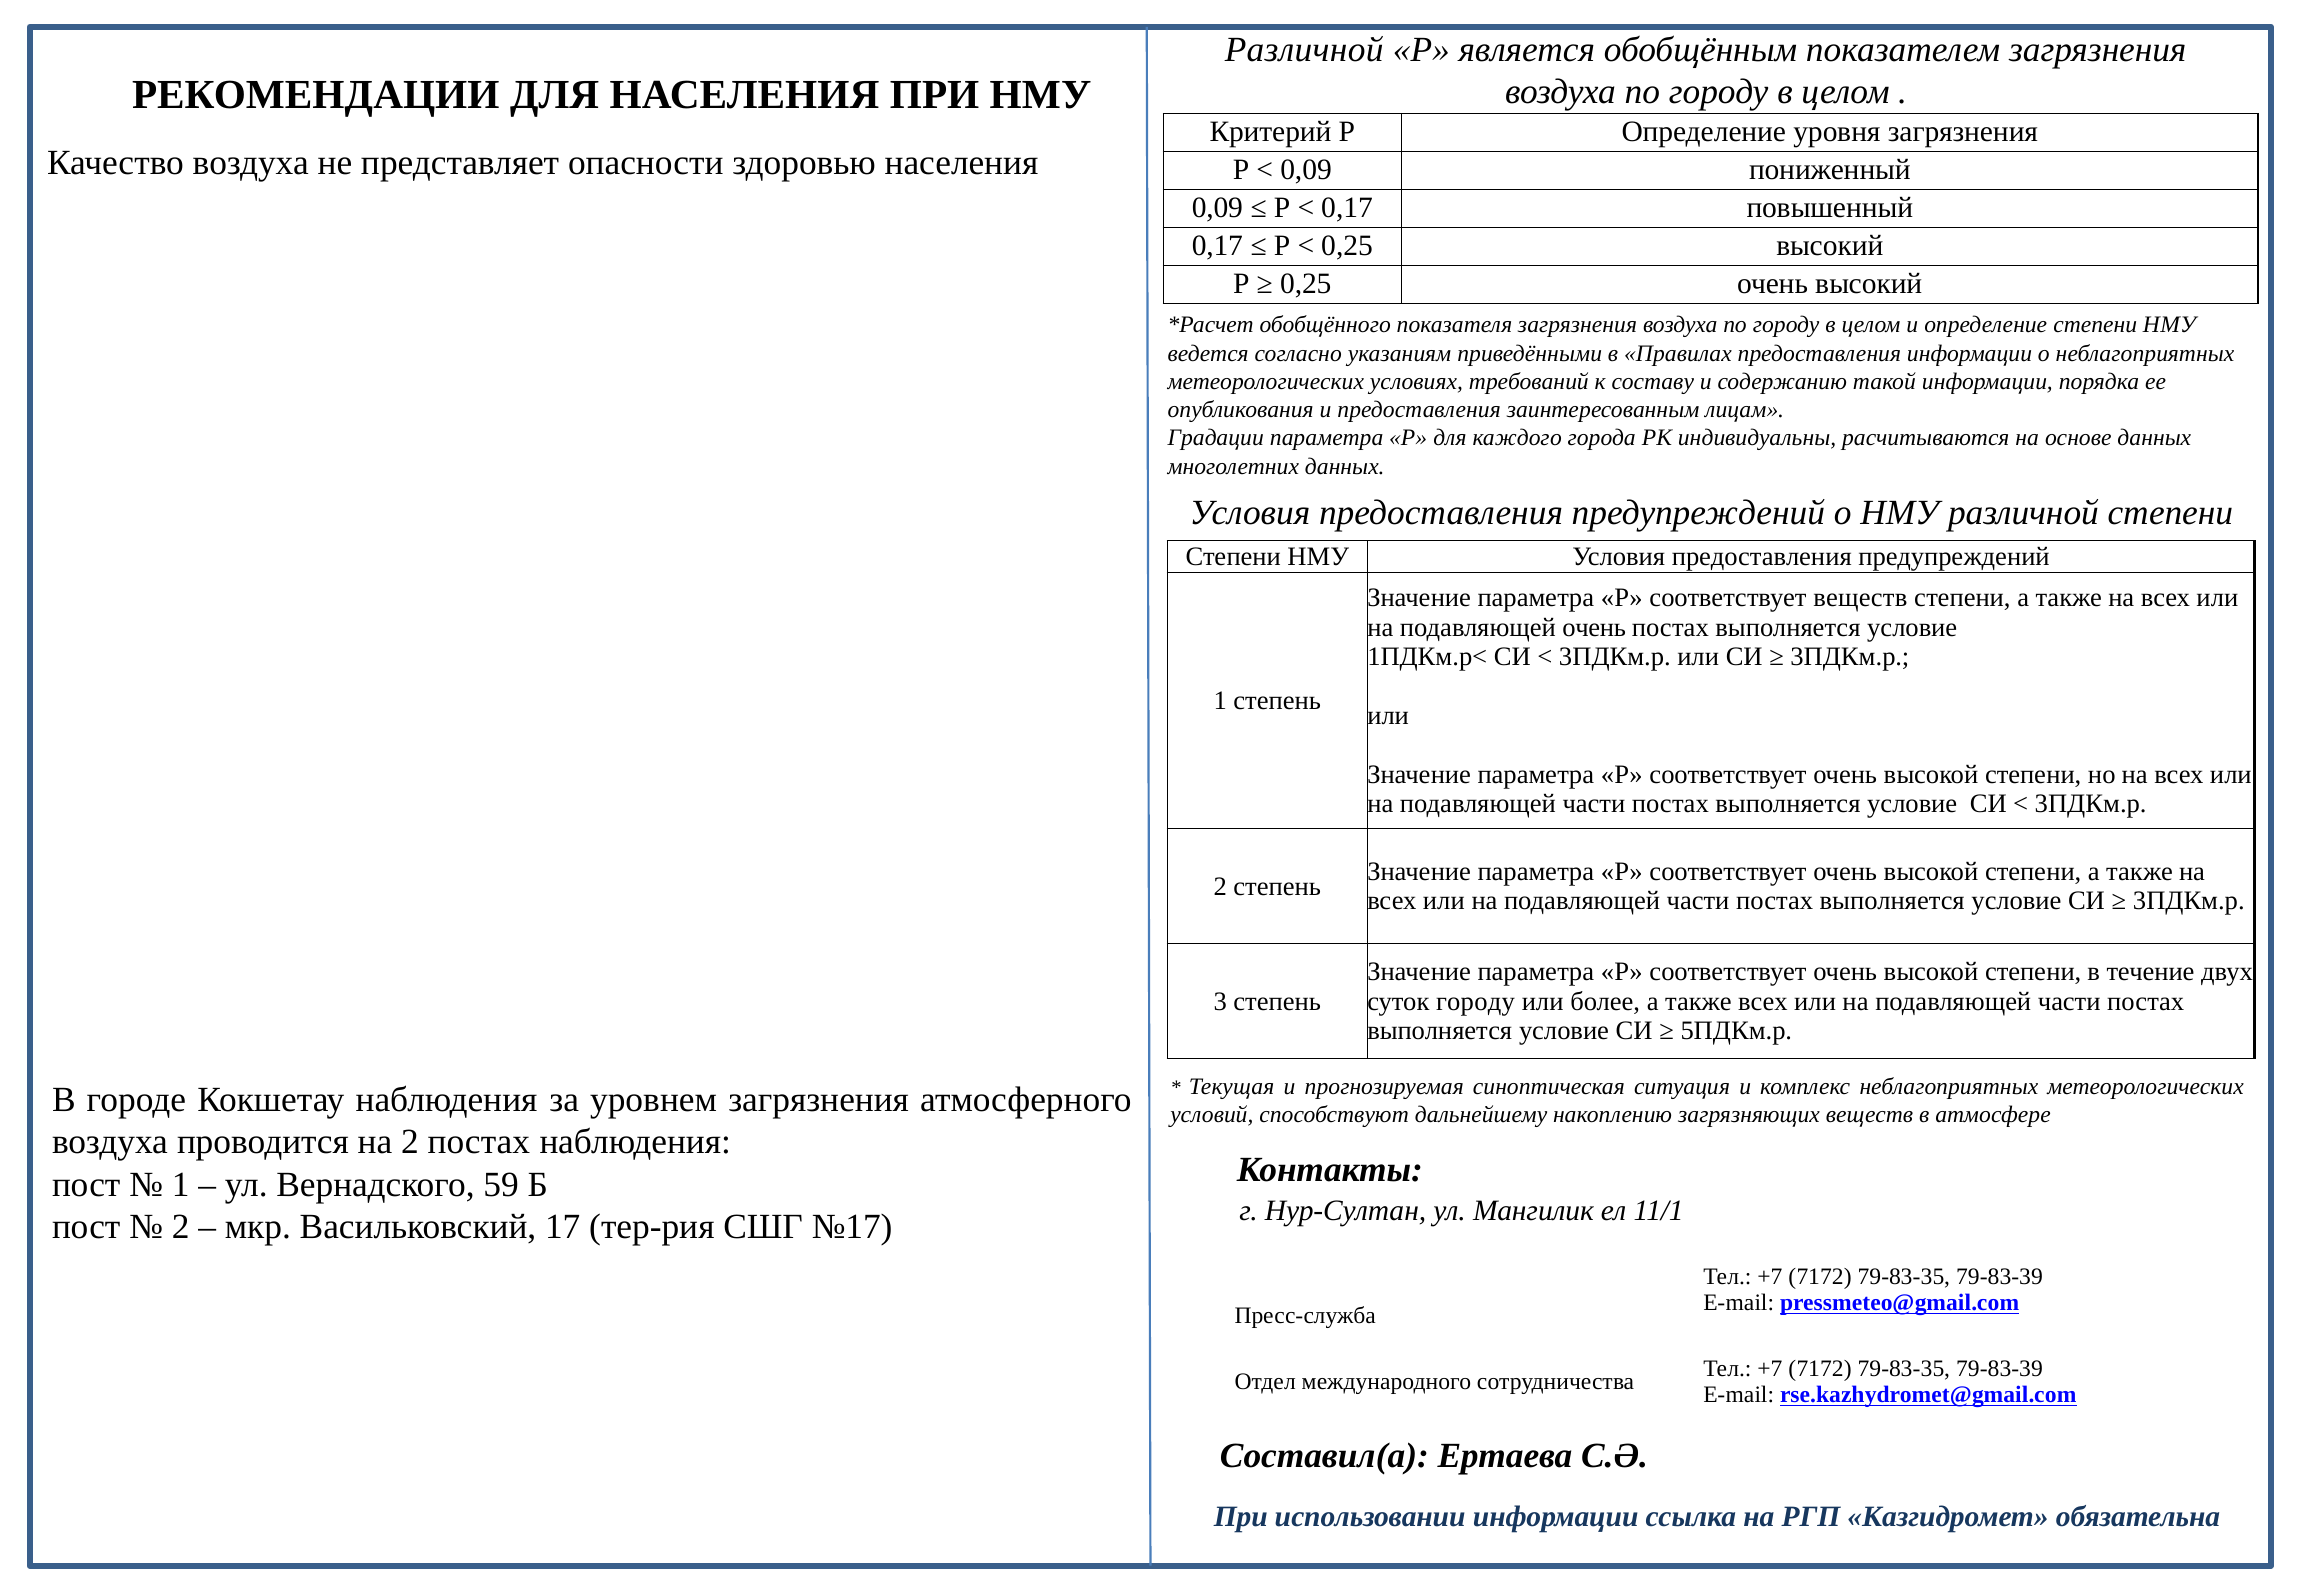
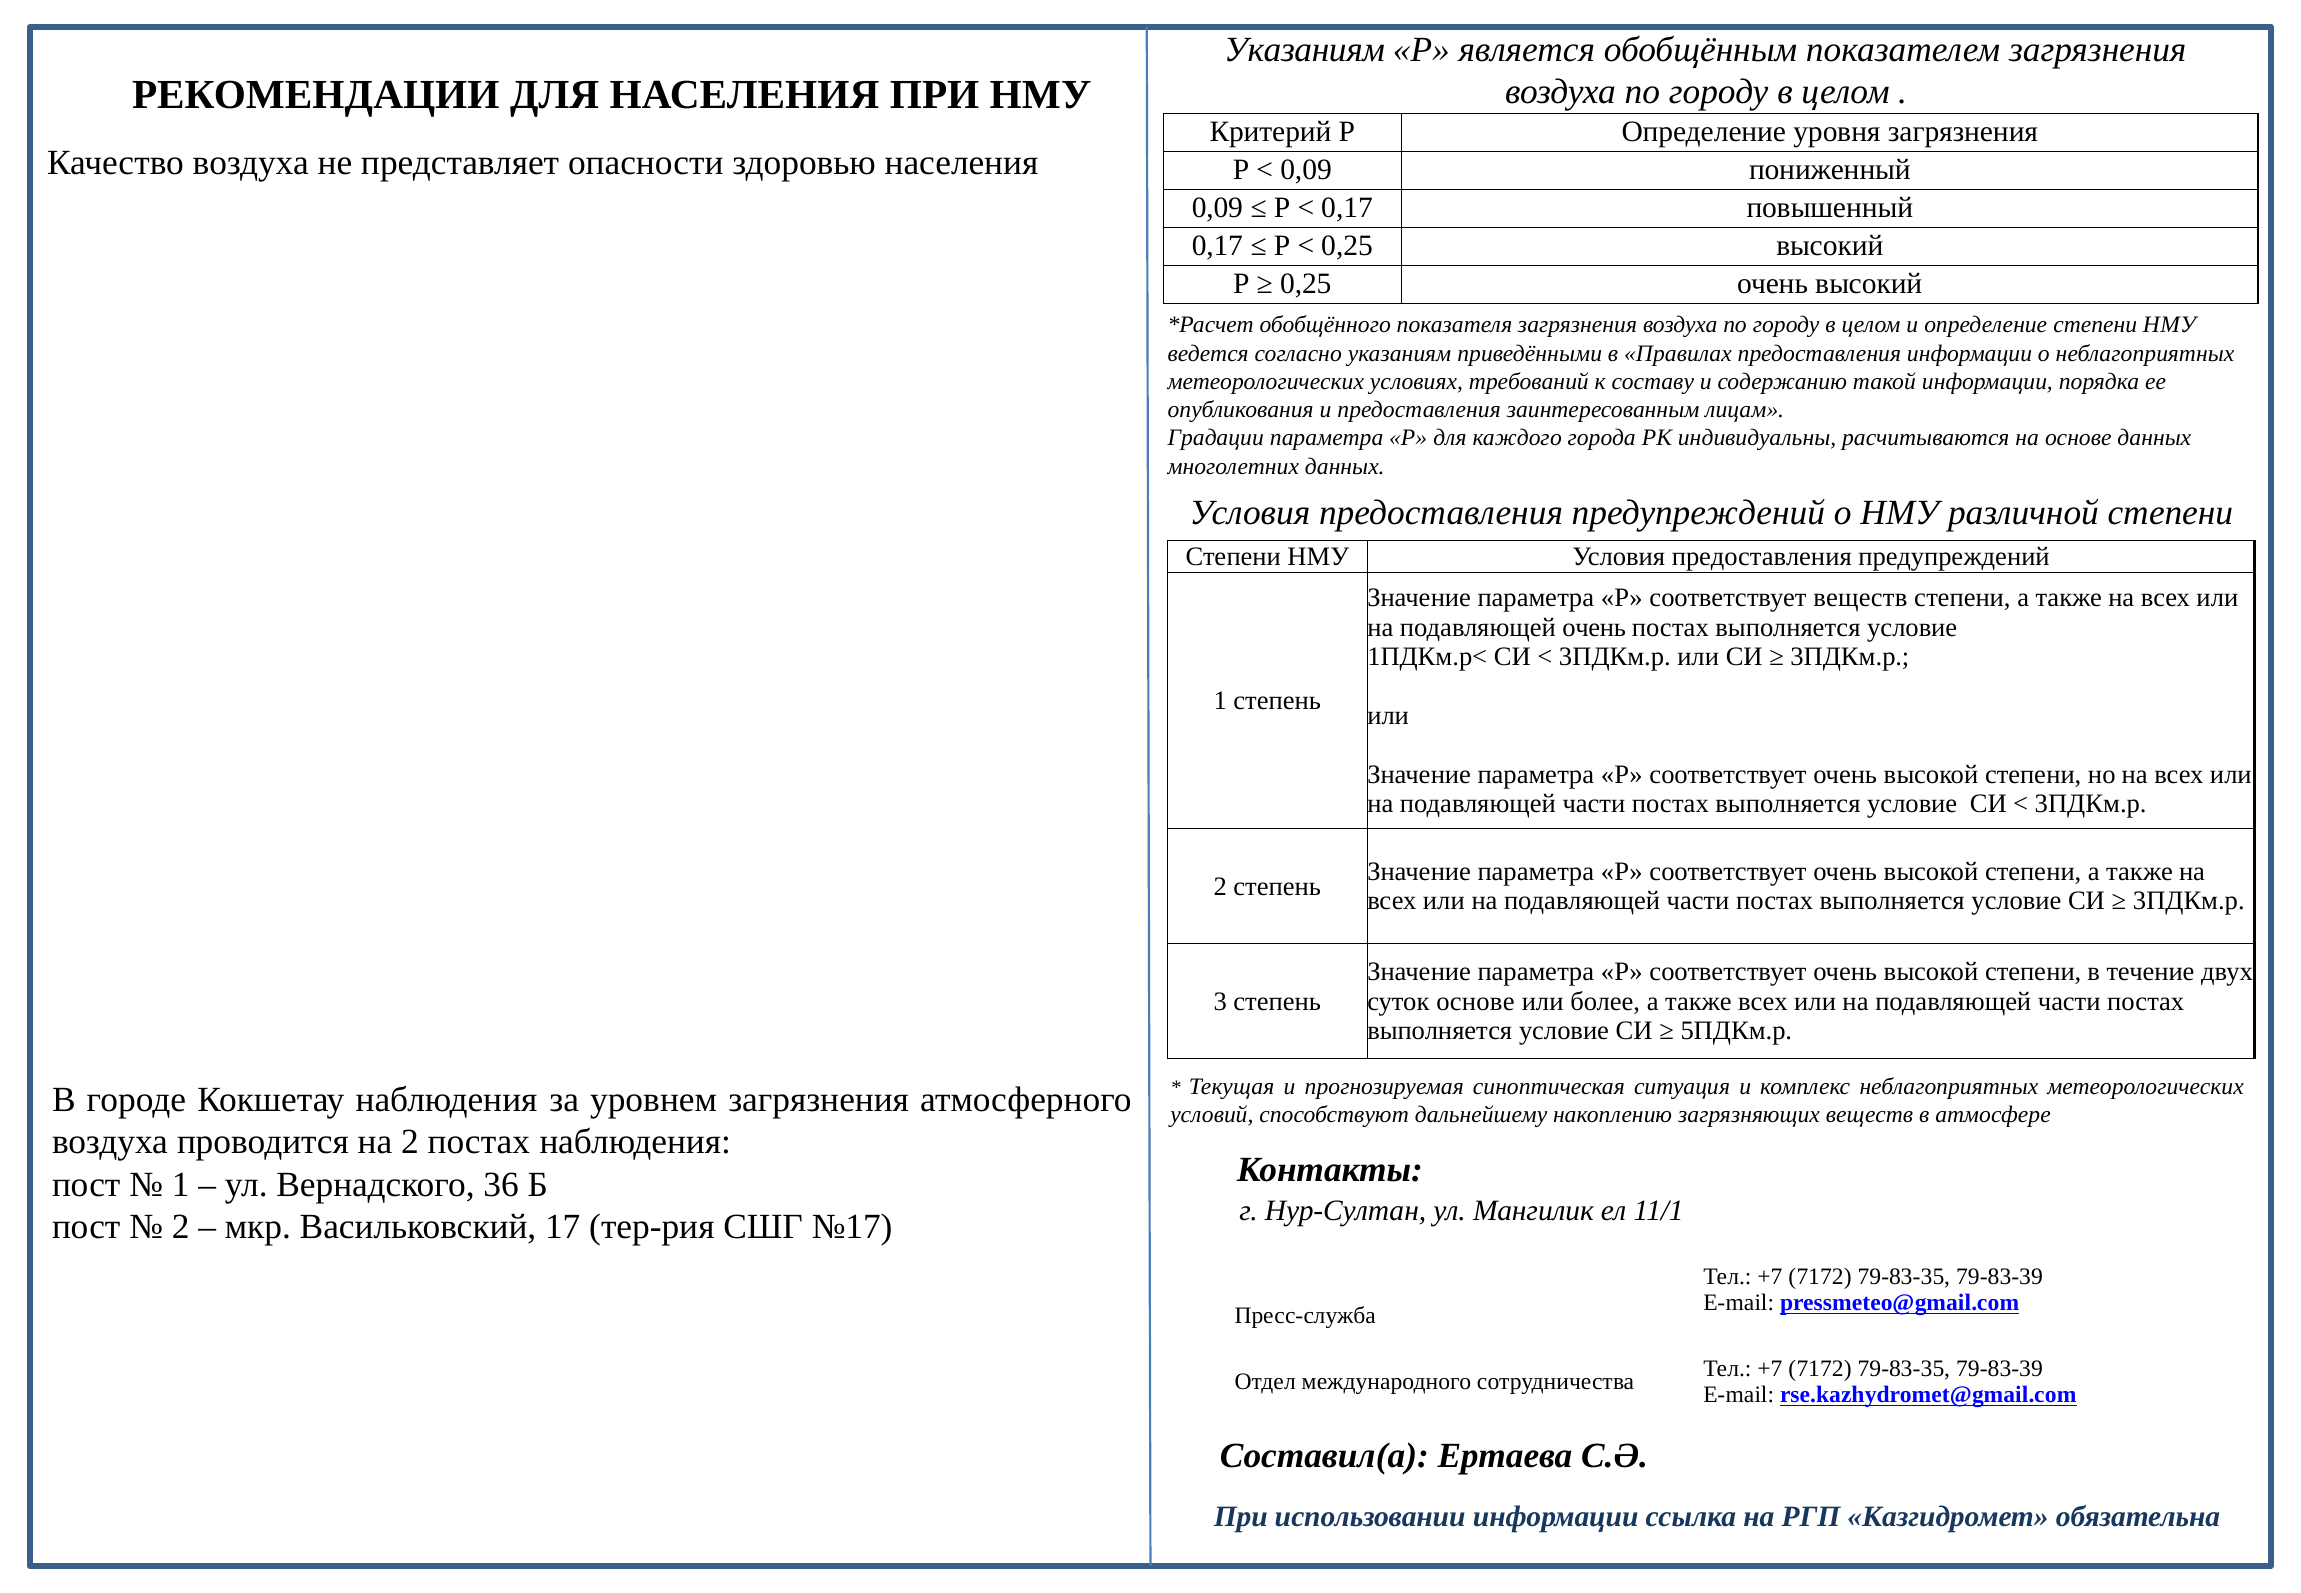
Различной at (1304, 49): Различной -> Указаниям
суток городу: городу -> основе
59: 59 -> 36
